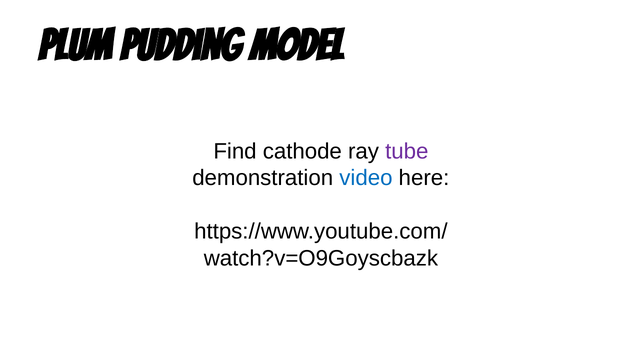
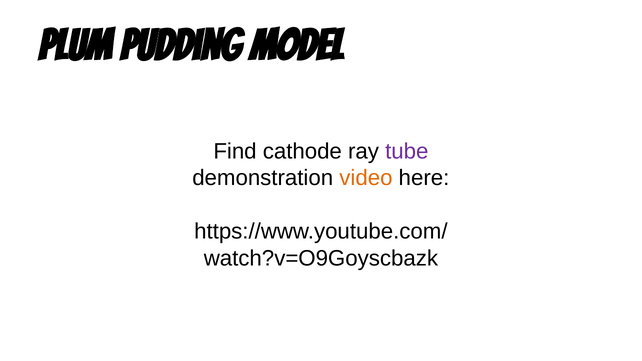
video colour: blue -> orange
